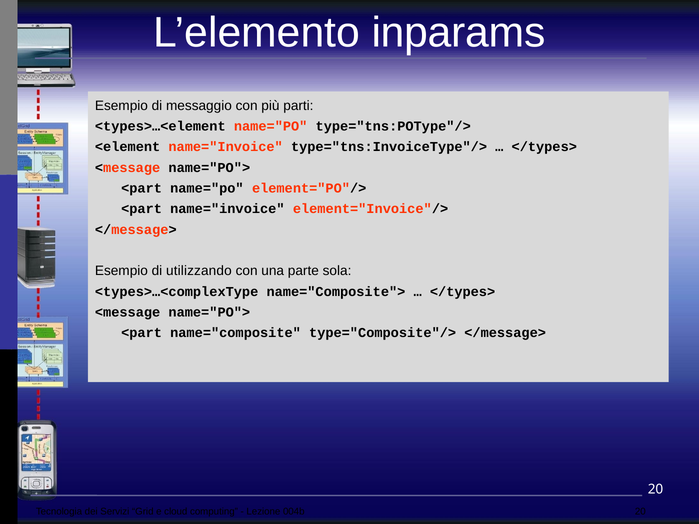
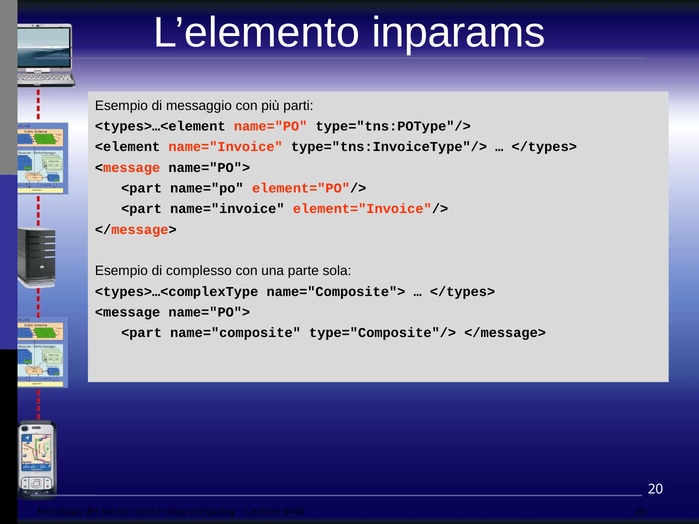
utilizzando: utilizzando -> complesso
